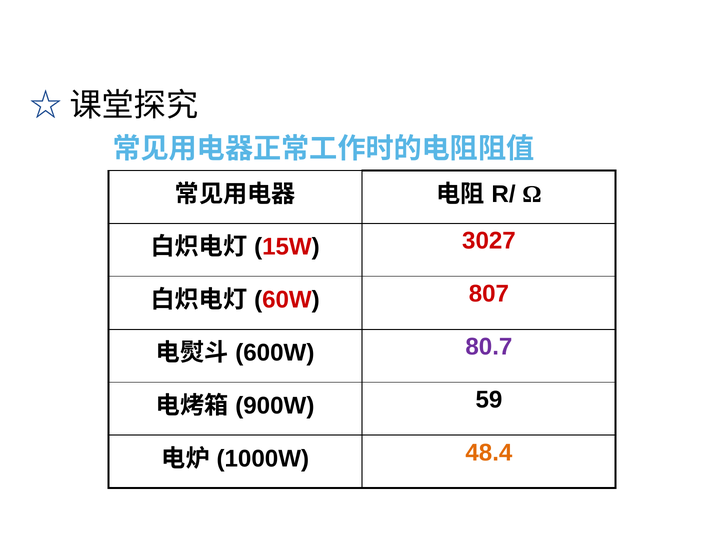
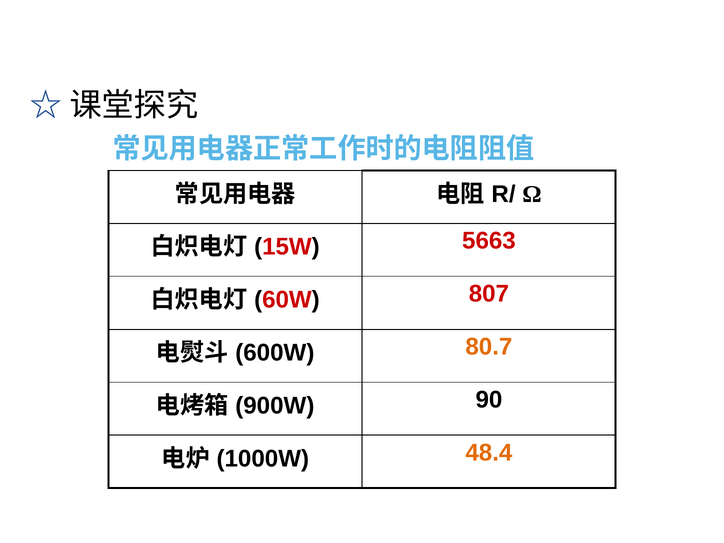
3027: 3027 -> 5663
80.7 colour: purple -> orange
59: 59 -> 90
